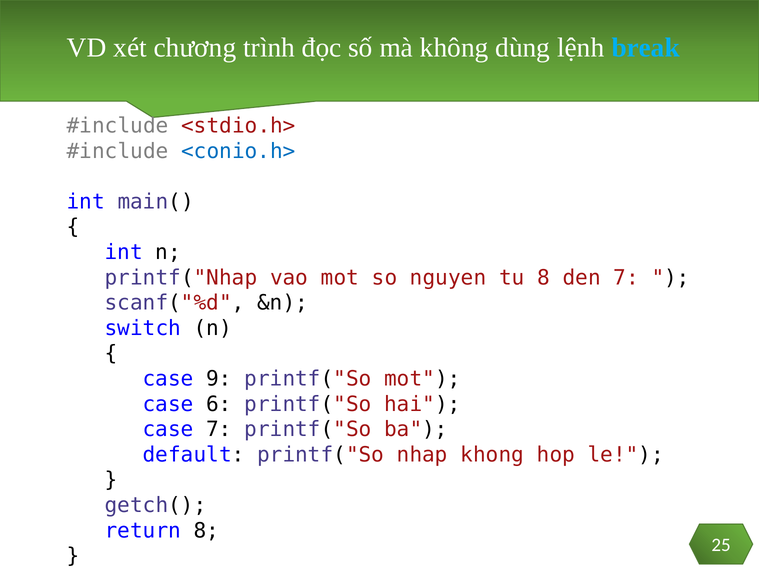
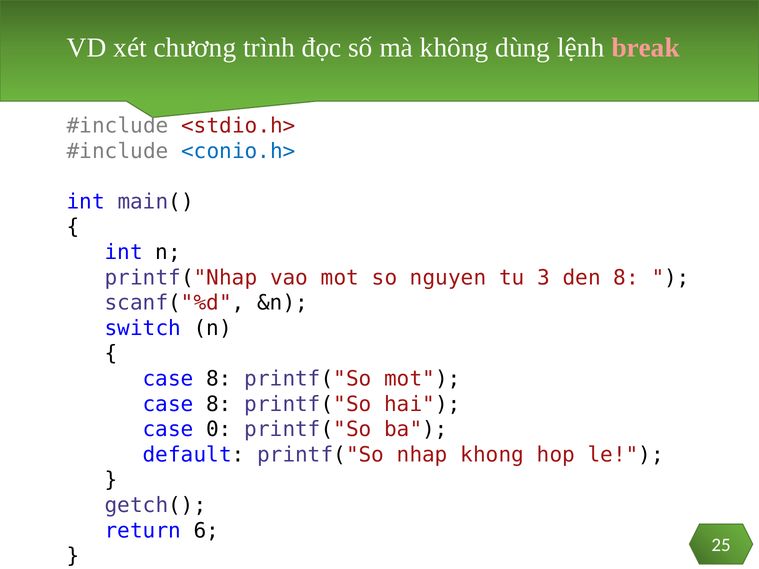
break colour: light blue -> pink
tu 8: 8 -> 3
den 7: 7 -> 8
9 at (219, 379): 9 -> 8
6 at (219, 404): 6 -> 8
case 7: 7 -> 0
return 8: 8 -> 6
